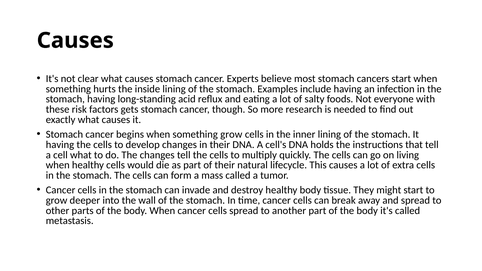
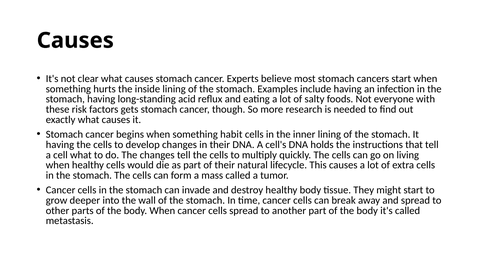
something grow: grow -> habit
